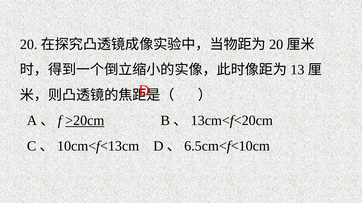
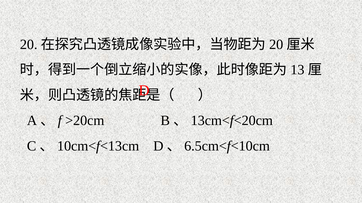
>20cm underline: present -> none
